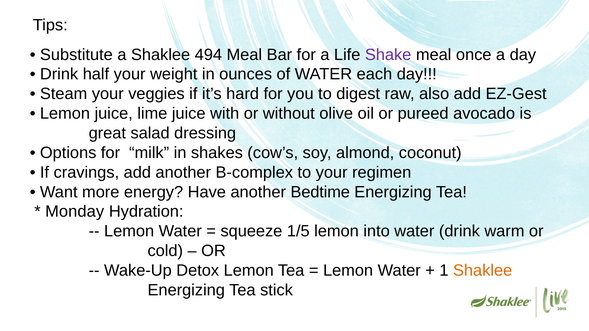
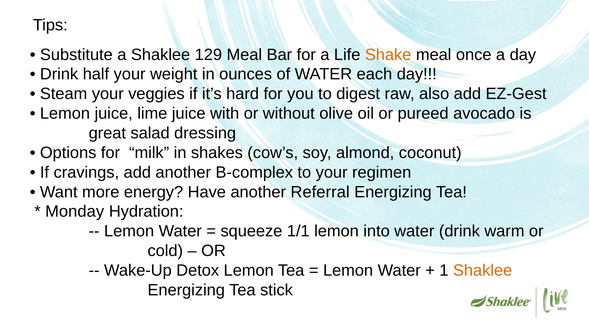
494: 494 -> 129
Shake colour: purple -> orange
Bedtime: Bedtime -> Referral
1/5: 1/5 -> 1/1
